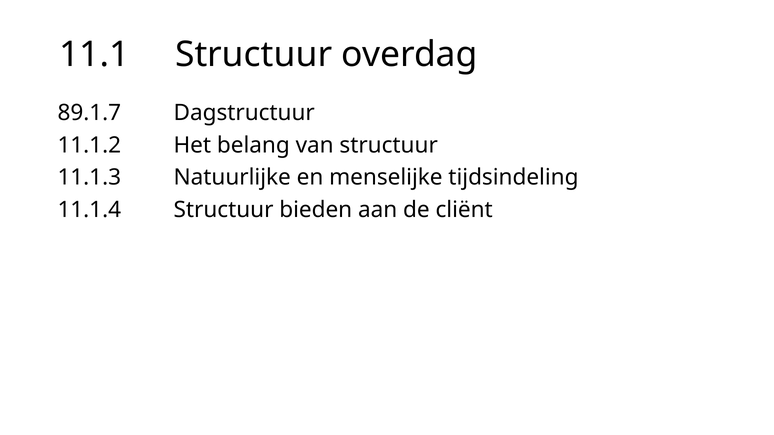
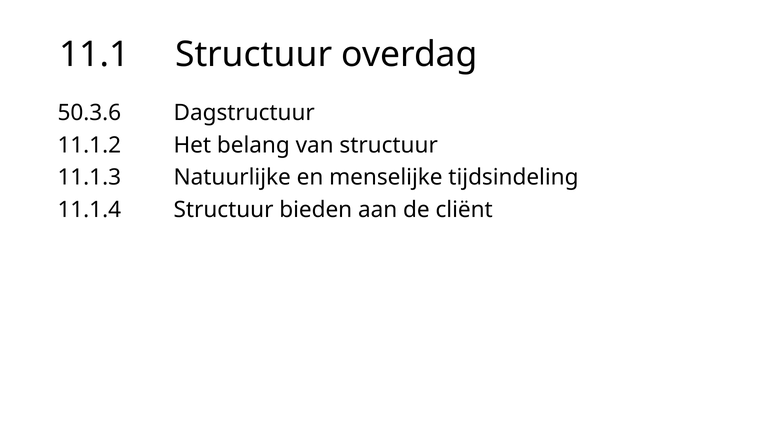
89.1.7: 89.1.7 -> 50.3.6
